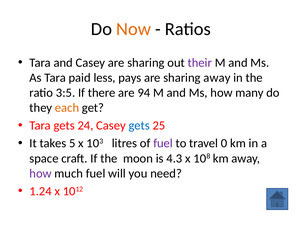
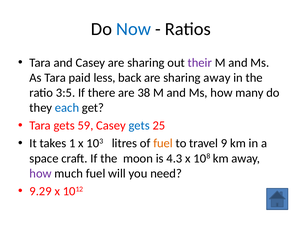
Now colour: orange -> blue
pays: pays -> back
94: 94 -> 38
each colour: orange -> blue
24: 24 -> 59
5: 5 -> 1
fuel at (163, 144) colour: purple -> orange
0: 0 -> 9
1.24: 1.24 -> 9.29
